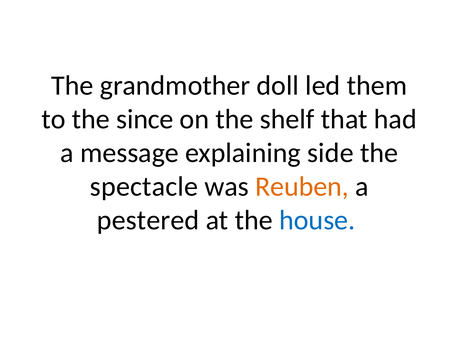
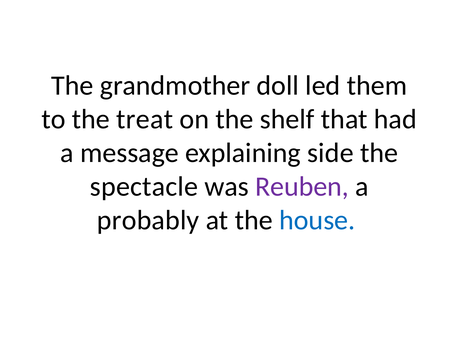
since: since -> treat
Reuben colour: orange -> purple
pestered: pestered -> probably
